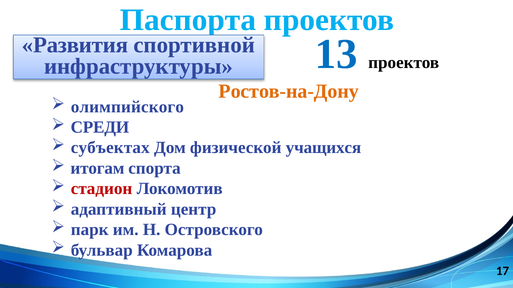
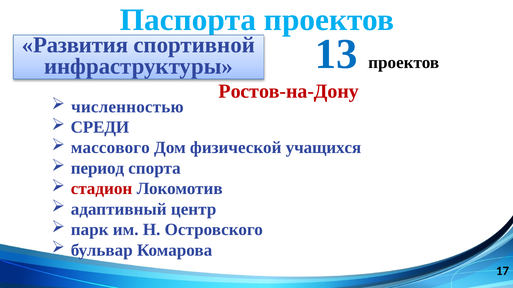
Ростов-на-Дону colour: orange -> red
олимпийского: олимпийского -> численностью
субъектах: субъектах -> массового
итогам: итогам -> период
